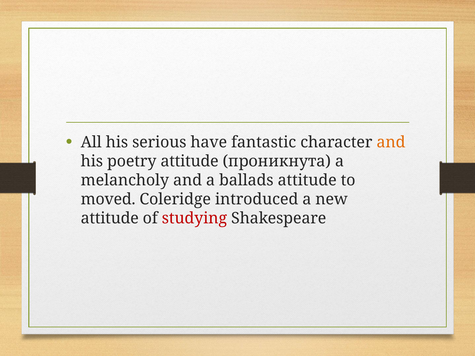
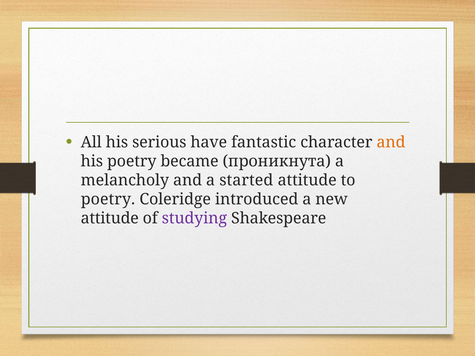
poetry attitude: attitude -> became
ballads: ballads -> started
moved at (108, 199): moved -> poetry
studying colour: red -> purple
